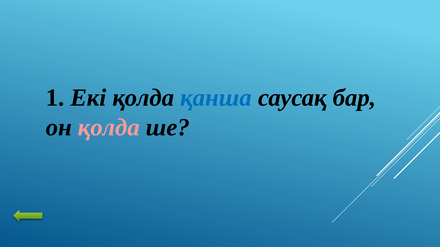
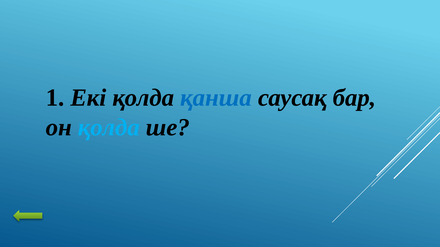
қолда at (109, 128) colour: pink -> light blue
